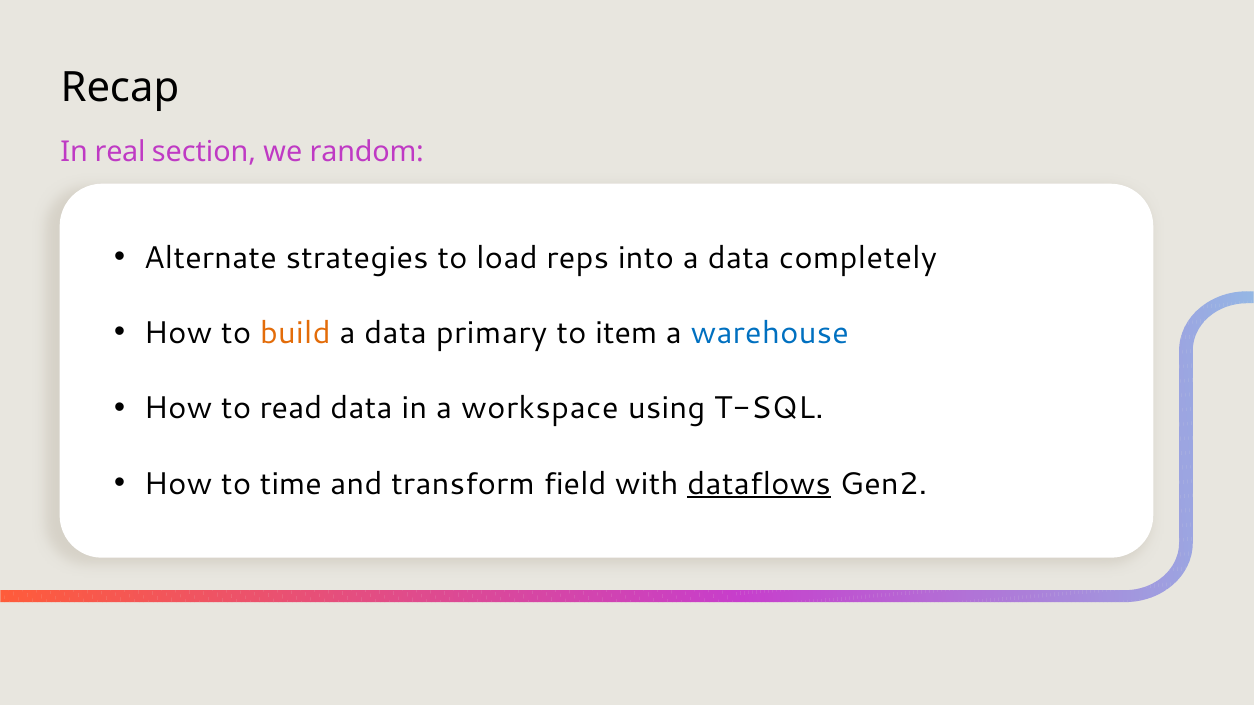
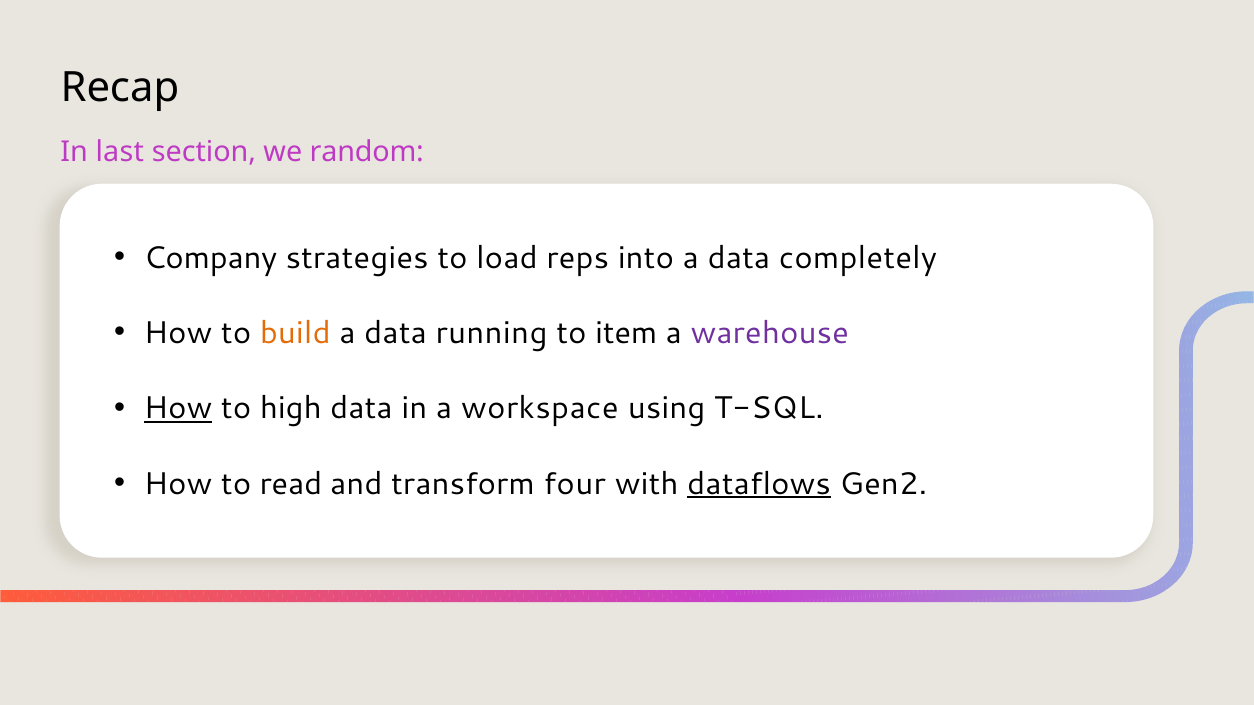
real: real -> last
Alternate: Alternate -> Company
primary: primary -> running
warehouse colour: blue -> purple
How at (178, 409) underline: none -> present
read: read -> high
time: time -> read
field: field -> four
